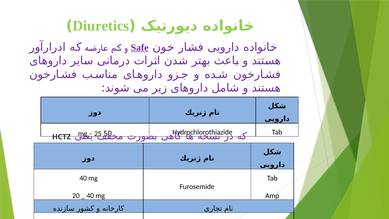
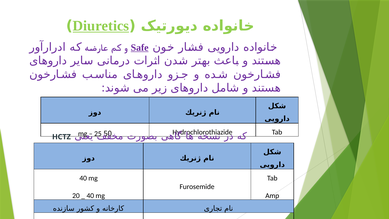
Diuretics underline: none -> present
